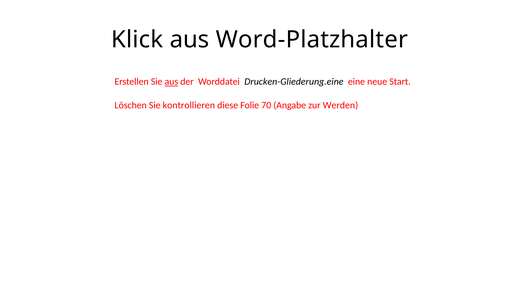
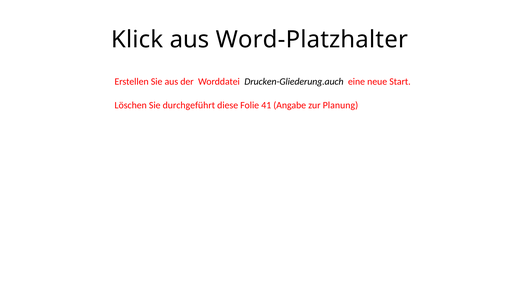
aus at (171, 82) underline: present -> none
Drucken-Gliederung.eine: Drucken-Gliederung.eine -> Drucken-Gliederung.auch
kontrollieren: kontrollieren -> durchgeführt
70: 70 -> 41
Werden: Werden -> Planung
